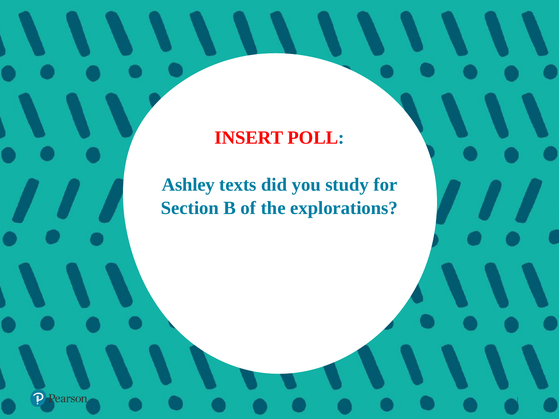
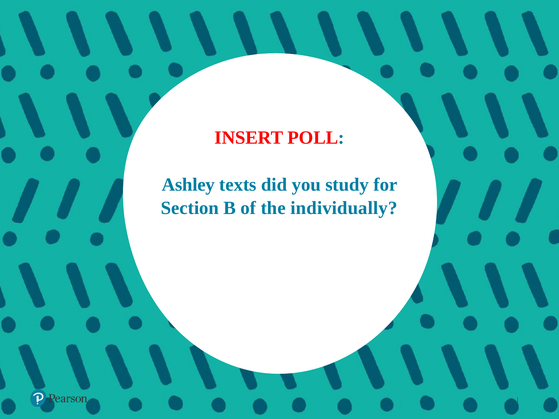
explorations: explorations -> individually
